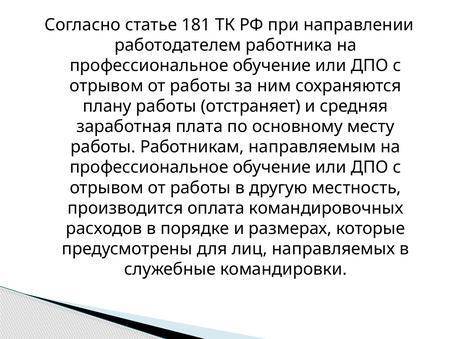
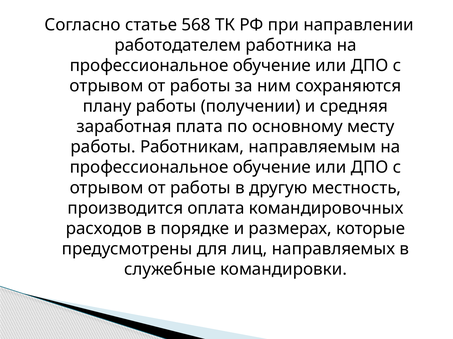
181: 181 -> 568
отстраняет: отстраняет -> получении
